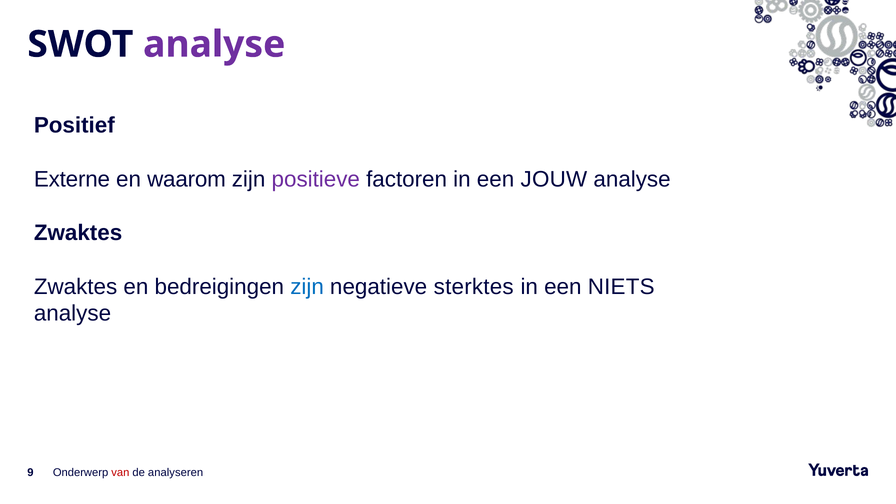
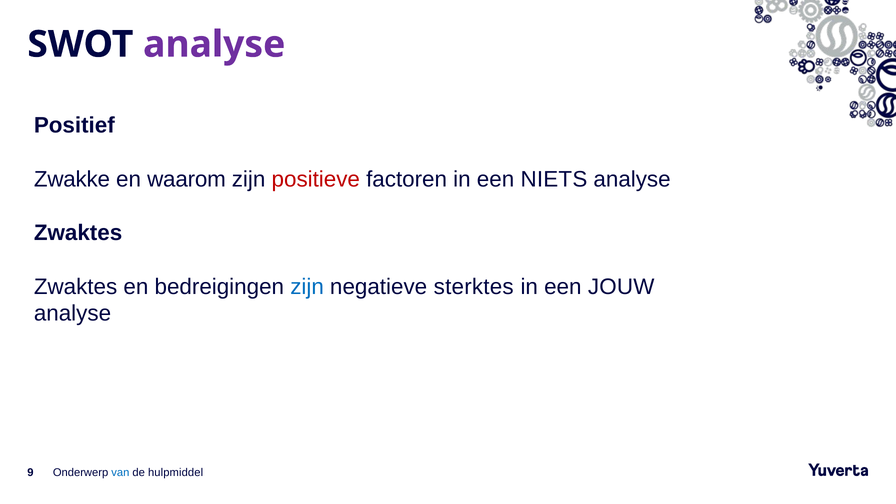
Externe: Externe -> Zwakke
positieve colour: purple -> red
JOUW: JOUW -> NIETS
NIETS: NIETS -> JOUW
van colour: red -> blue
analyseren: analyseren -> hulpmiddel
